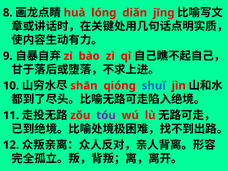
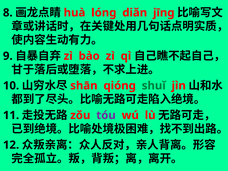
shuǐ colour: blue -> green
